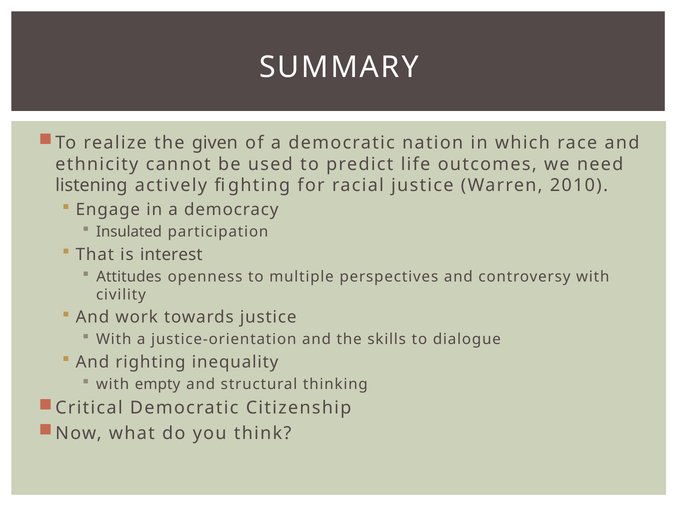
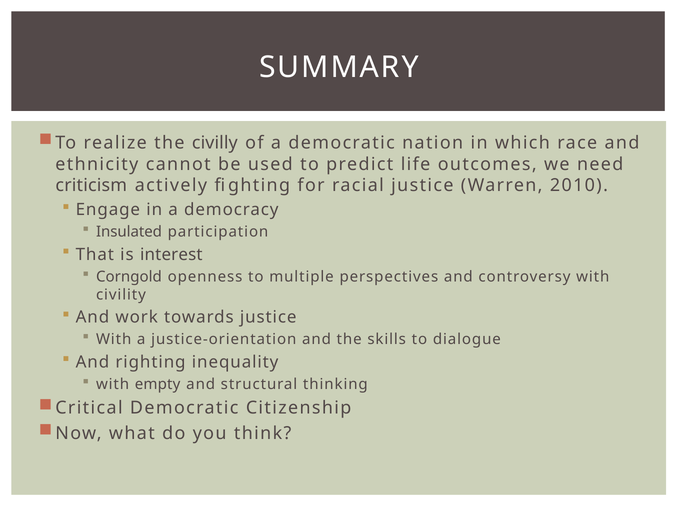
given: given -> civilly
listening: listening -> criticism
Attitudes: Attitudes -> Corngold
